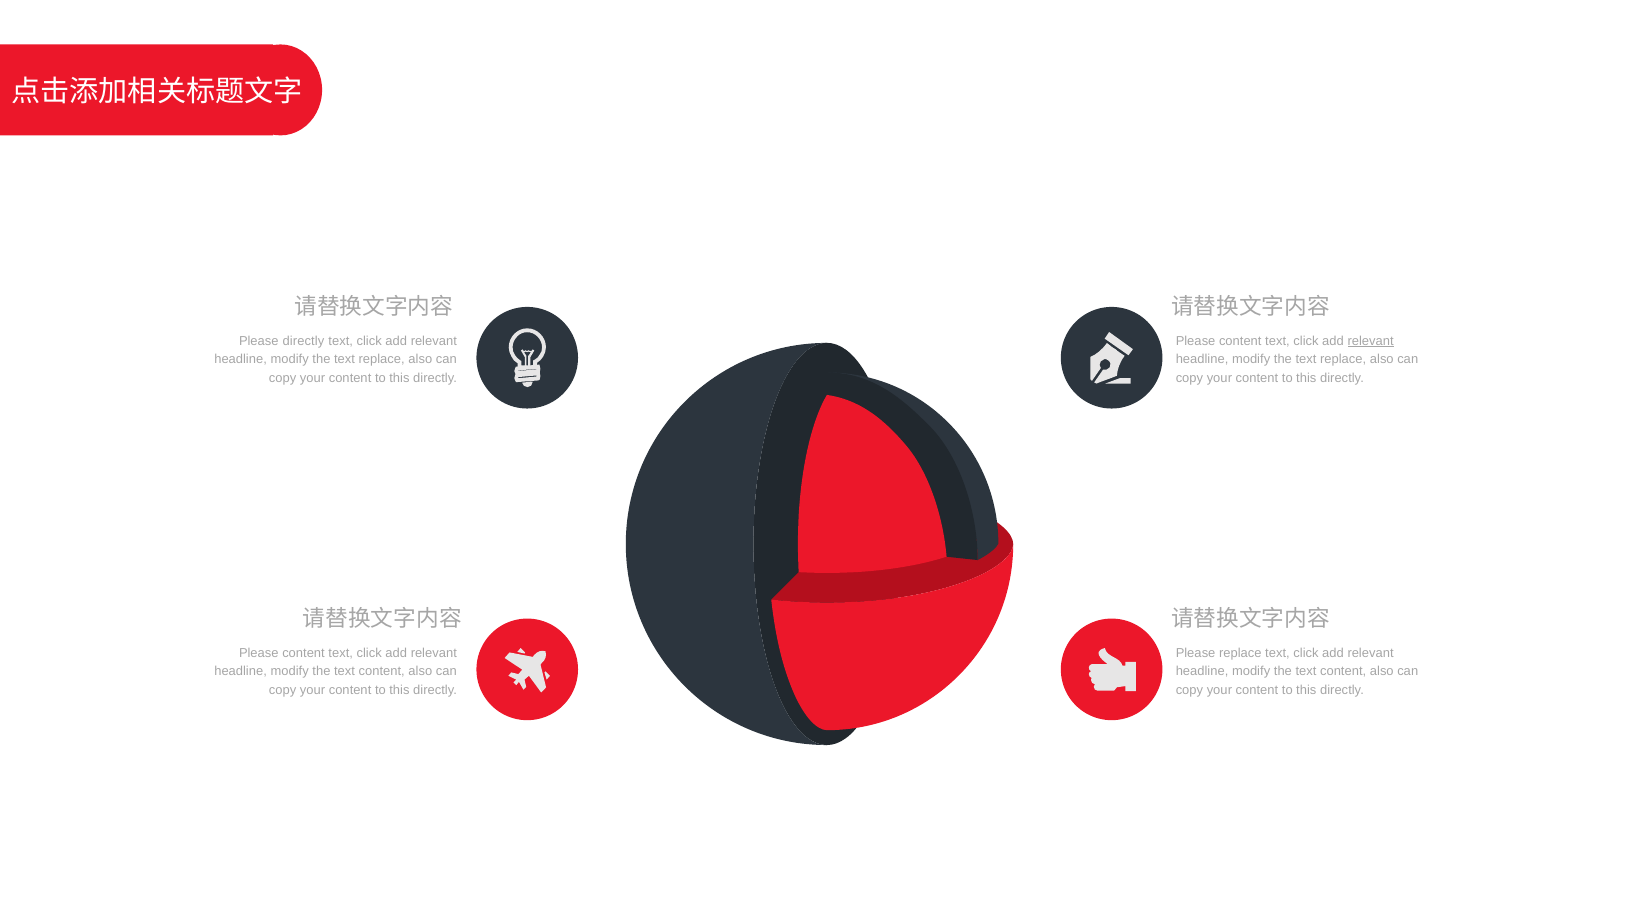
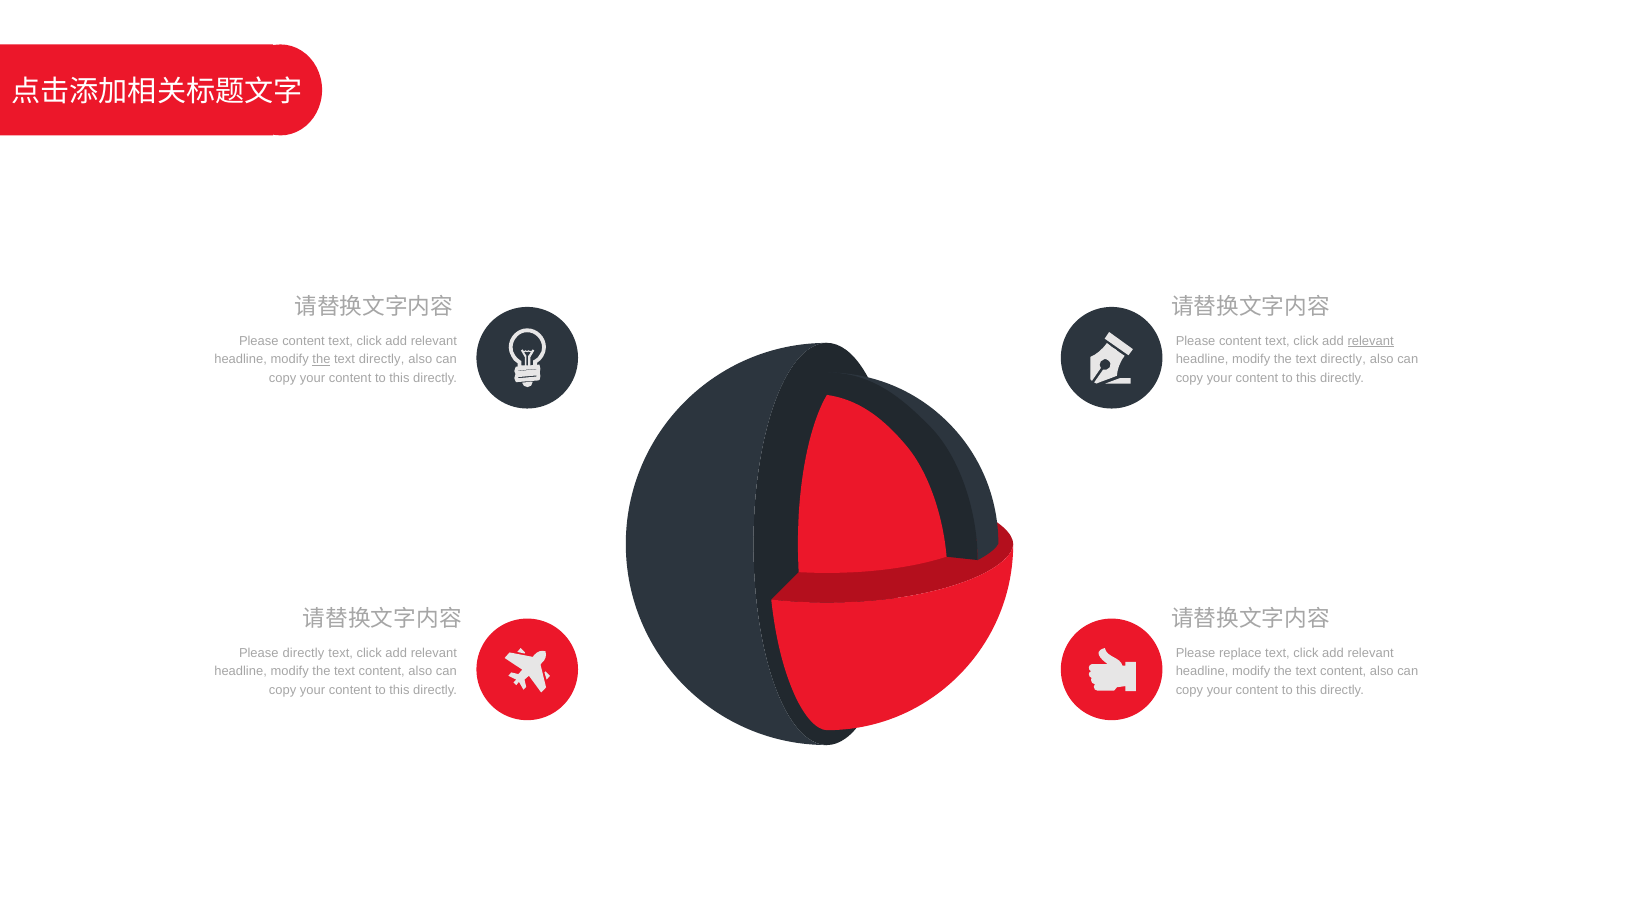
directly at (303, 341): directly -> content
the at (321, 359) underline: none -> present
replace at (382, 359): replace -> directly
replace at (1343, 359): replace -> directly
content at (304, 653): content -> directly
